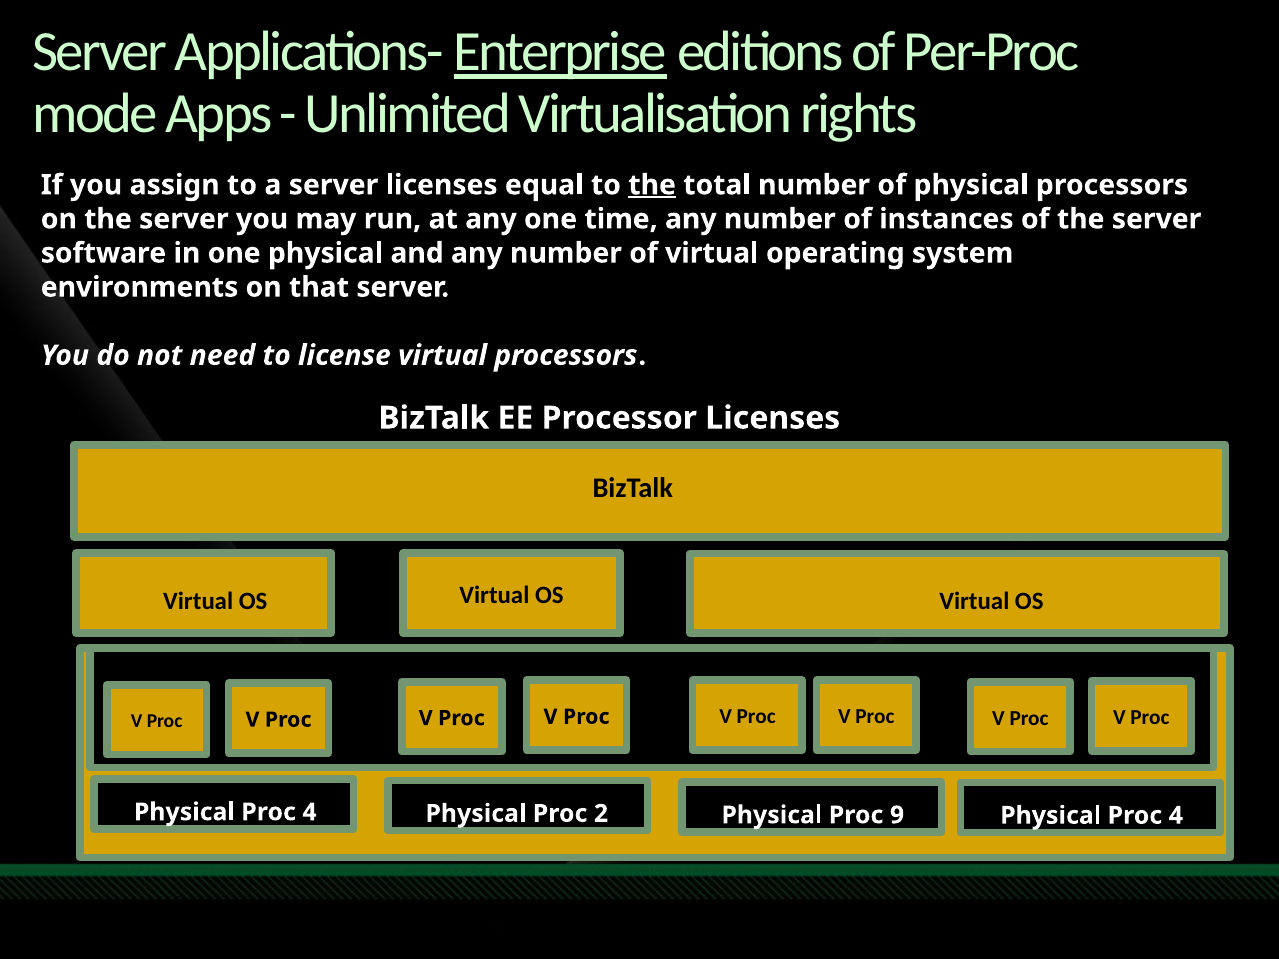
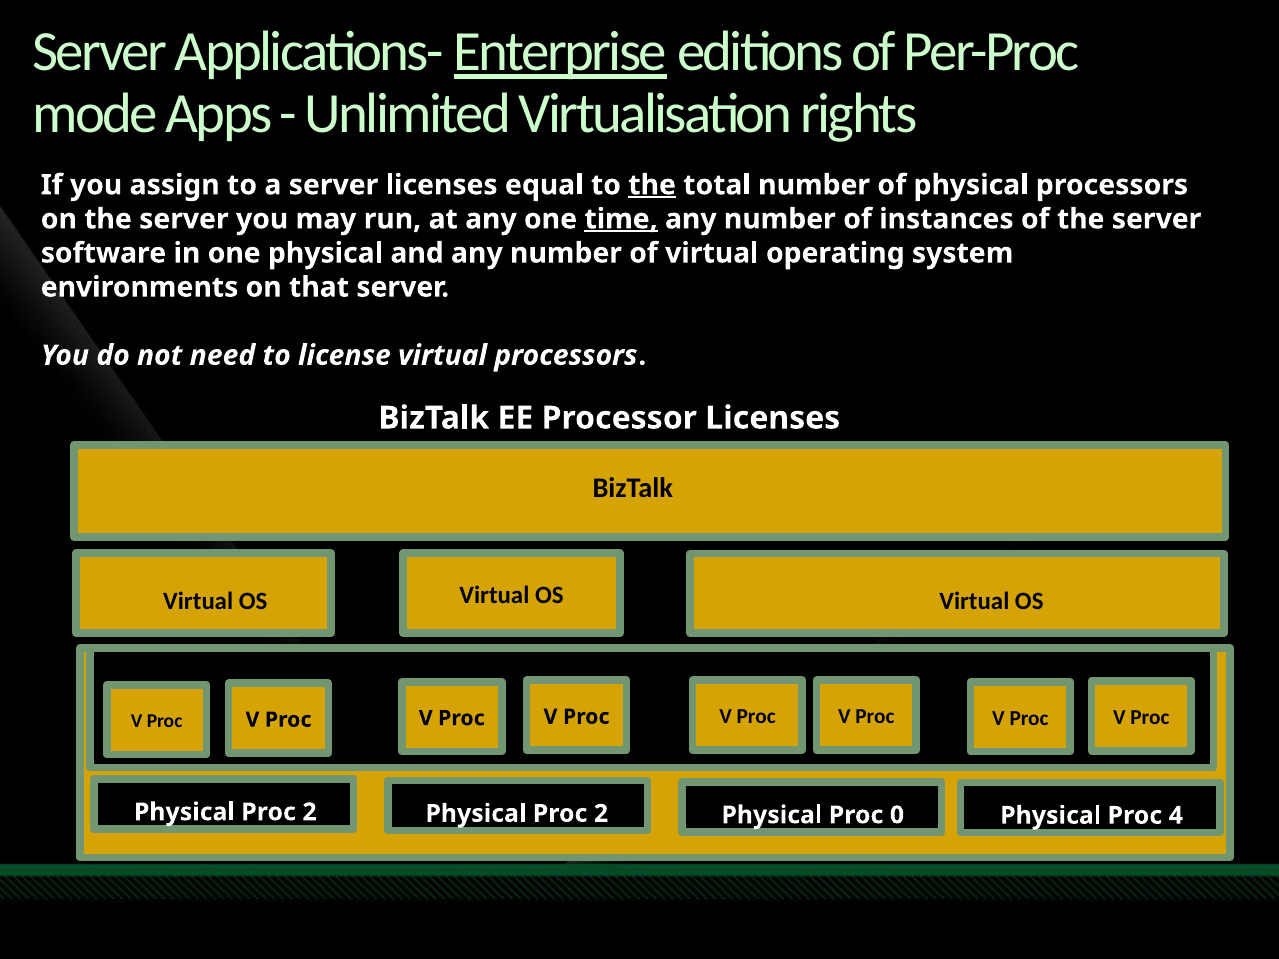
time underline: none -> present
4 at (310, 812): 4 -> 2
9: 9 -> 0
